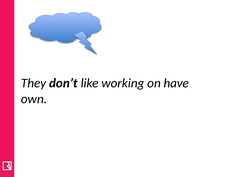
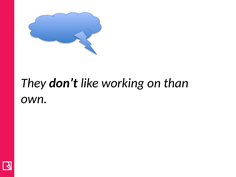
have: have -> than
